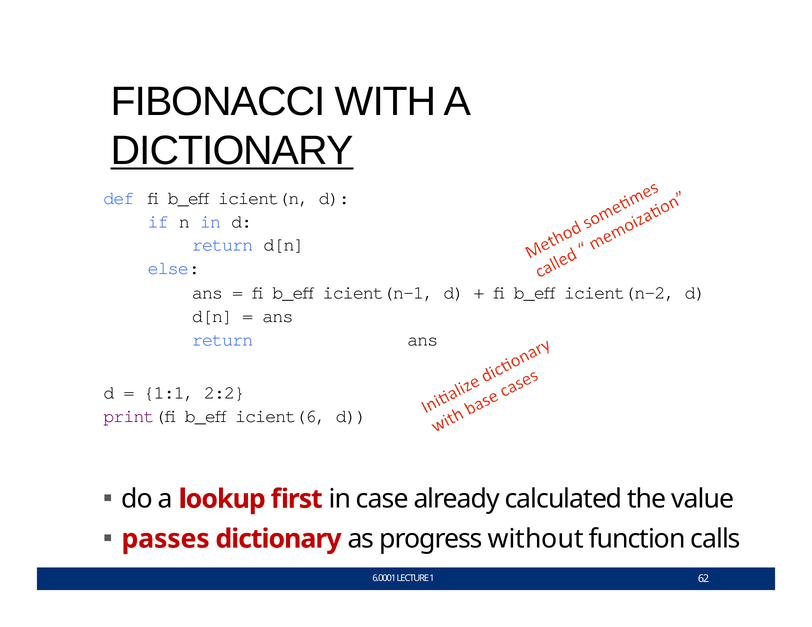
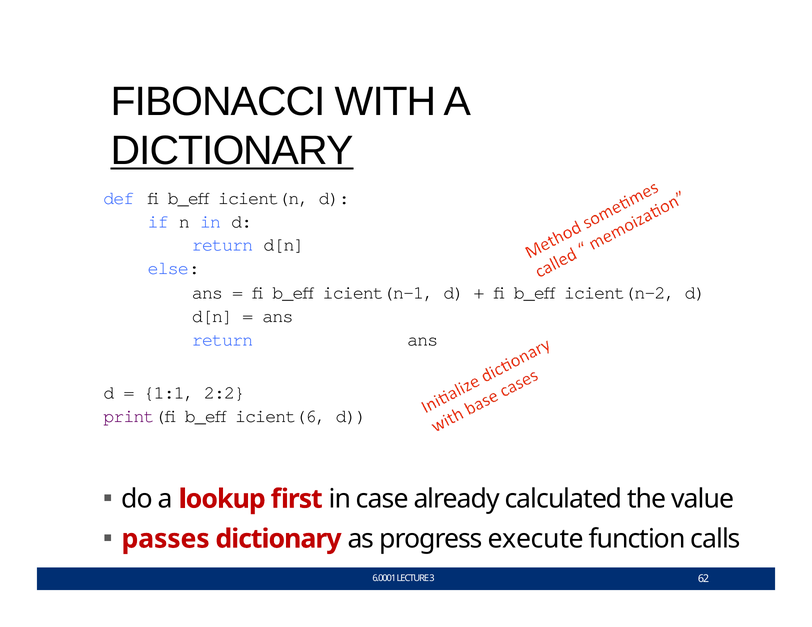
without: without -> execute
1: 1 -> 3
